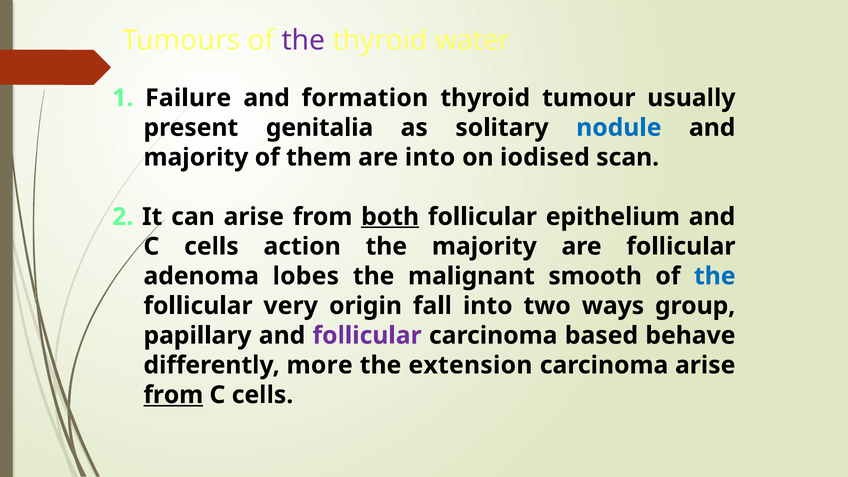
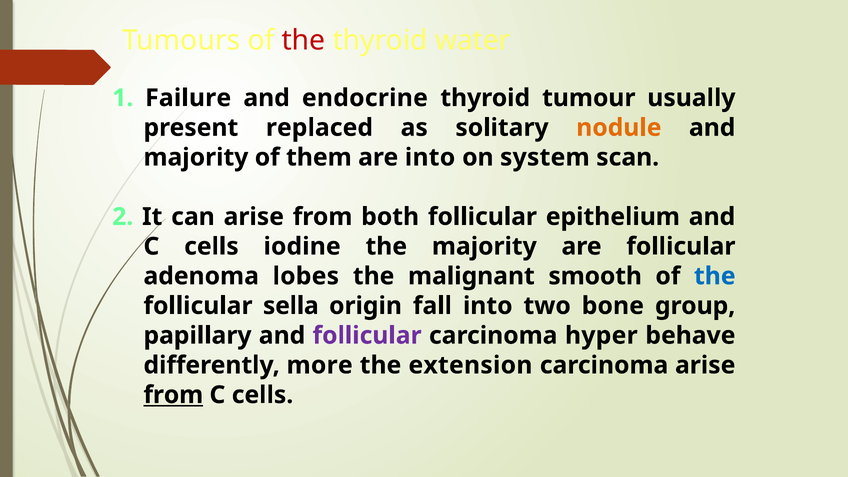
the at (304, 40) colour: purple -> red
formation: formation -> endocrine
genitalia: genitalia -> replaced
nodule colour: blue -> orange
iodised: iodised -> system
both underline: present -> none
action: action -> iodine
very: very -> sella
ways: ways -> bone
based: based -> hyper
